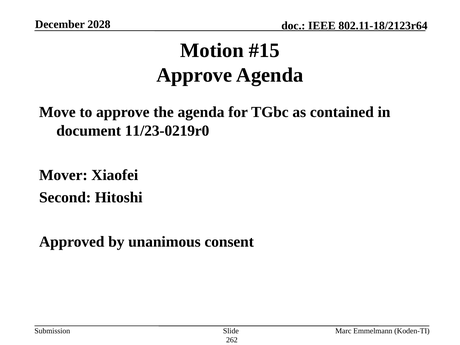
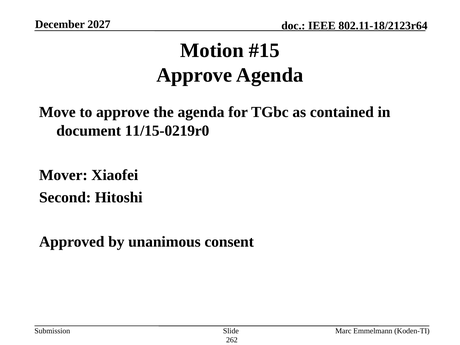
2028: 2028 -> 2027
11/23-0219r0: 11/23-0219r0 -> 11/15-0219r0
